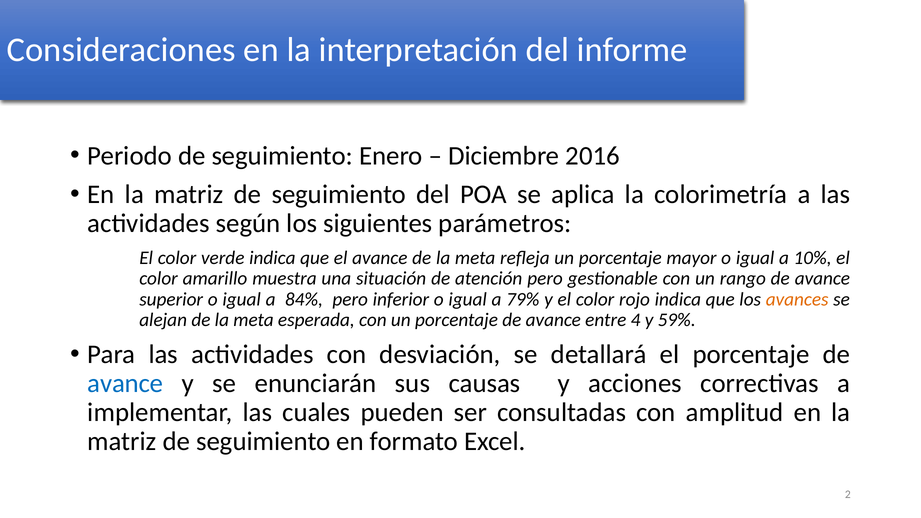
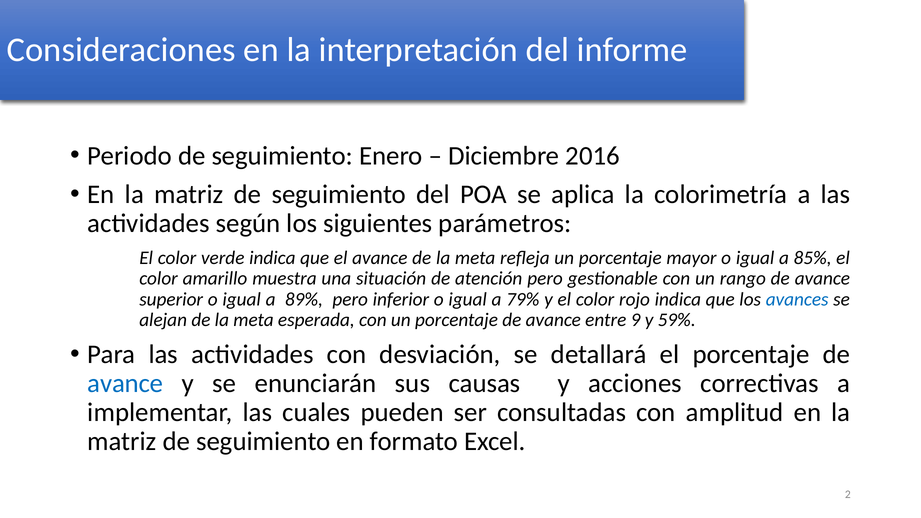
10%: 10% -> 85%
84%: 84% -> 89%
avances colour: orange -> blue
4: 4 -> 9
